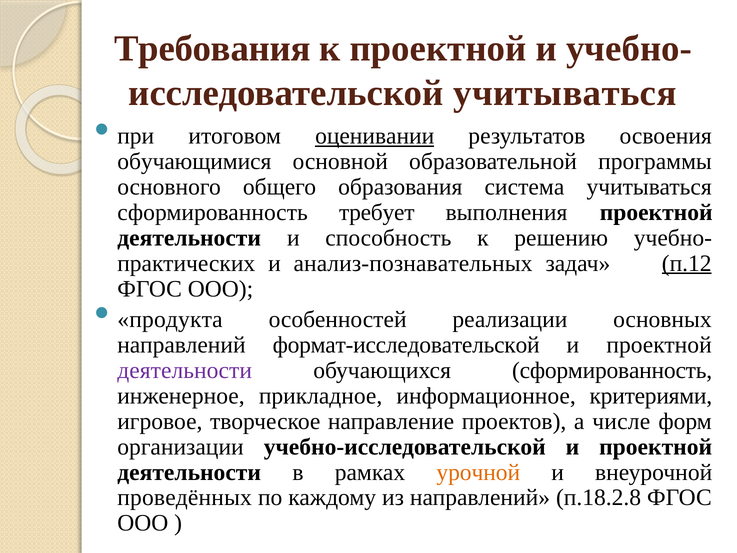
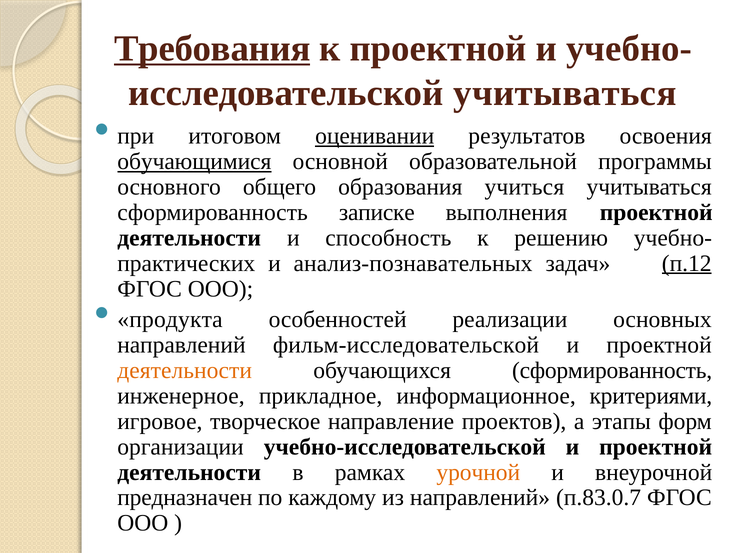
Требования underline: none -> present
обучающимися underline: none -> present
система: система -> учиться
требует: требует -> записке
формат-исследовательской: формат-исследовательской -> фильм-исследовательской
деятельности at (185, 370) colour: purple -> orange
числе: числе -> этапы
проведённых: проведённых -> предназначен
п.18.2.8: п.18.2.8 -> п.83.0.7
